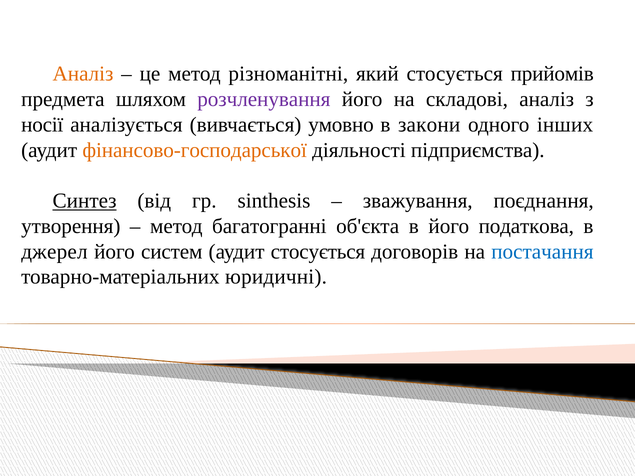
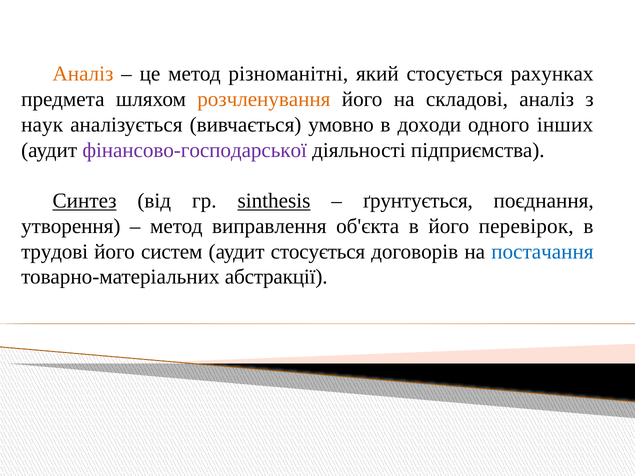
прийомів: прийомів -> рахунках
розчленування colour: purple -> orange
носії: носії -> наук
закони: закони -> доходи
фінансово-господарської colour: orange -> purple
sinthesis underline: none -> present
зважування: зважування -> ґрунтується
багатогранні: багатогранні -> виправлення
податкова: податкова -> перевірок
джерел: джерел -> трудові
юридичні: юридичні -> абстракції
